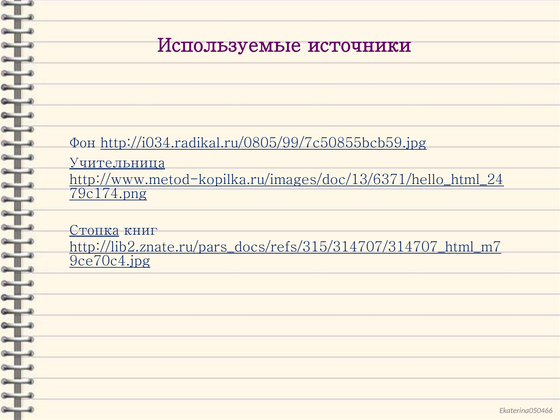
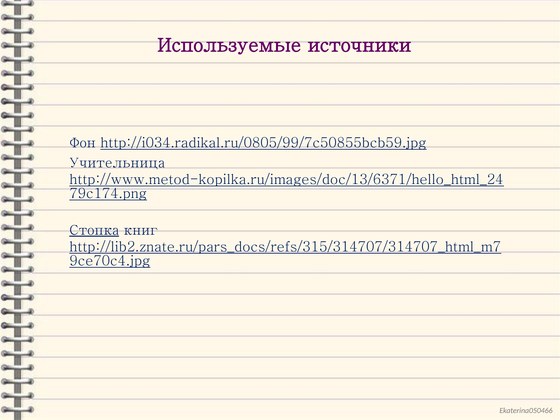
Учительница underline: present -> none
